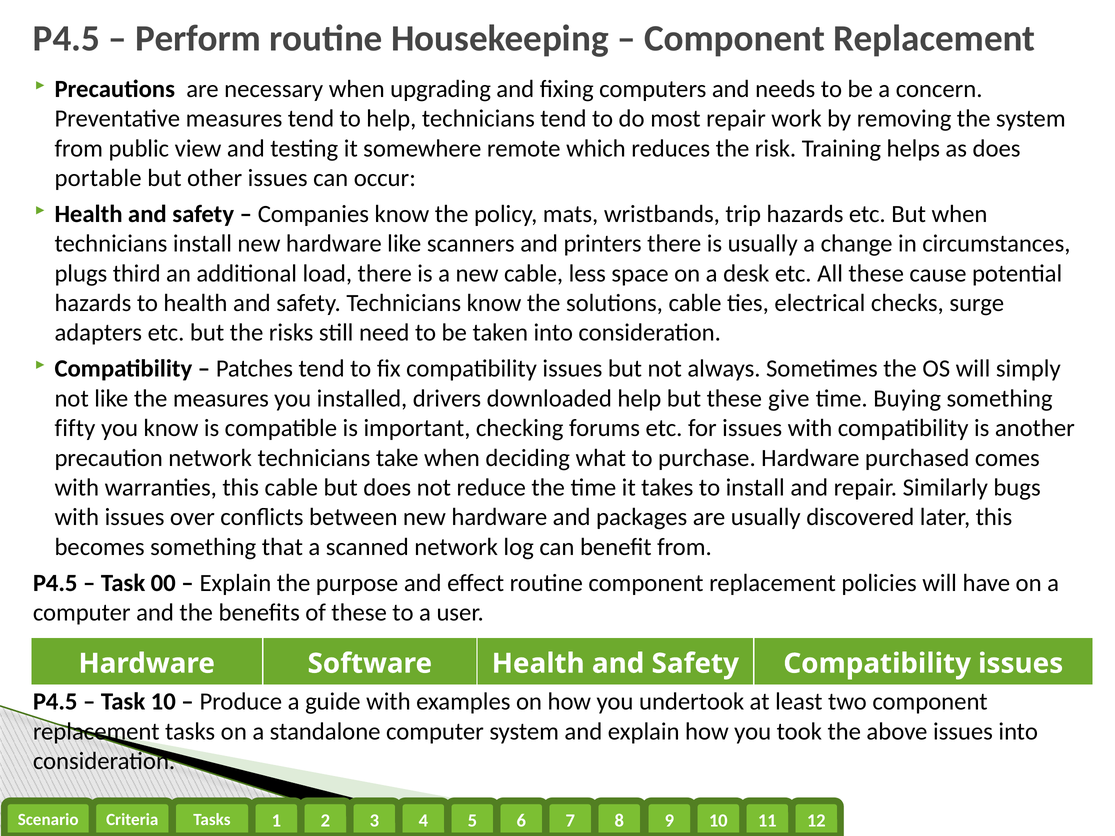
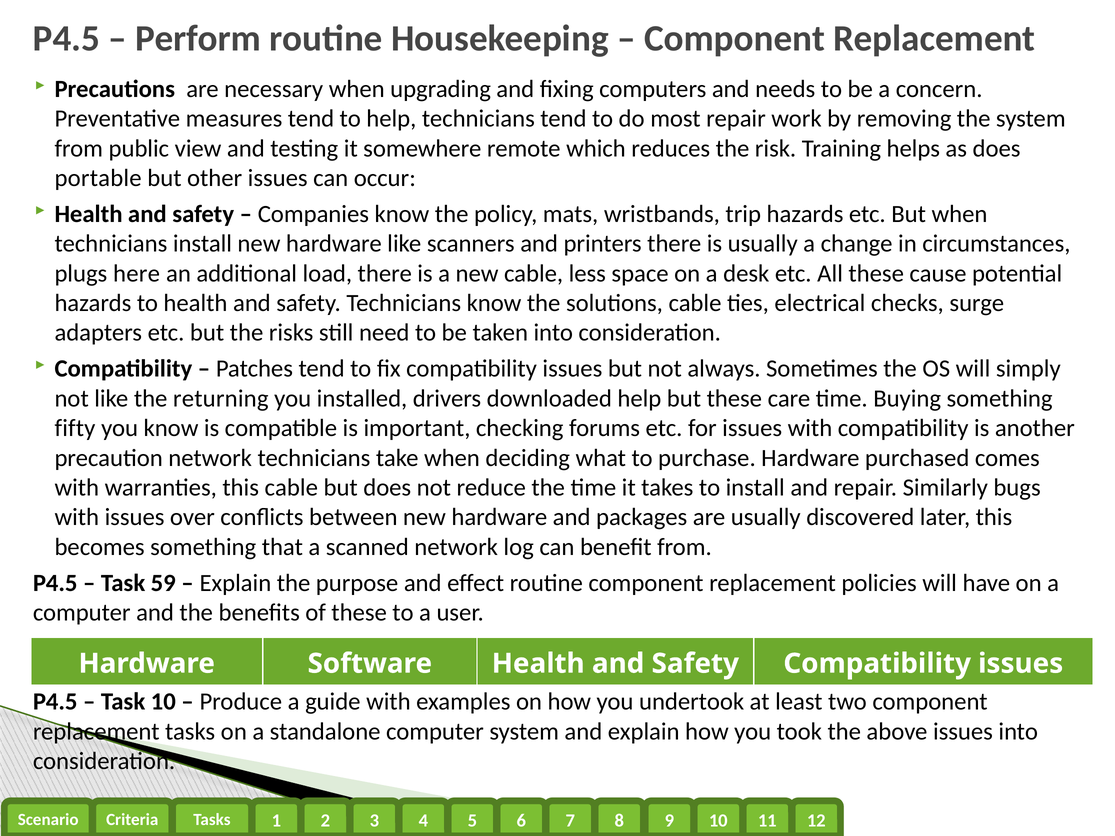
third: third -> here
the measures: measures -> returning
give: give -> care
00: 00 -> 59
